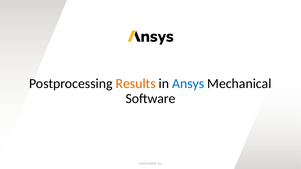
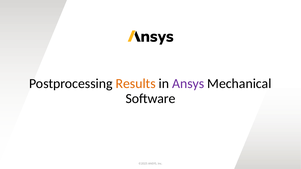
Ansys at (188, 84) colour: blue -> purple
